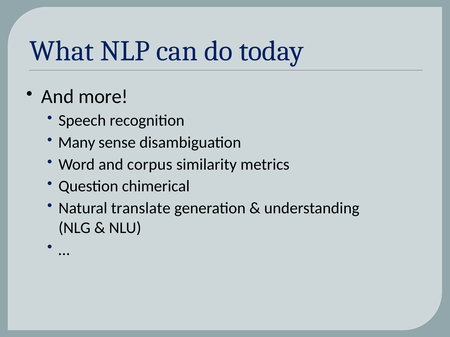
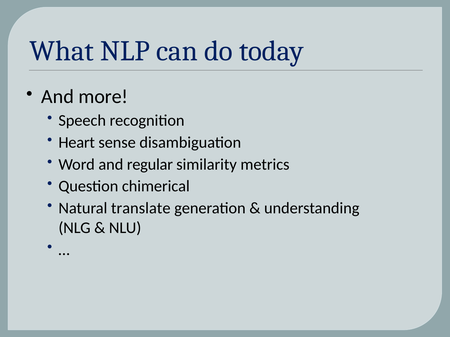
Many: Many -> Heart
corpus: corpus -> regular
